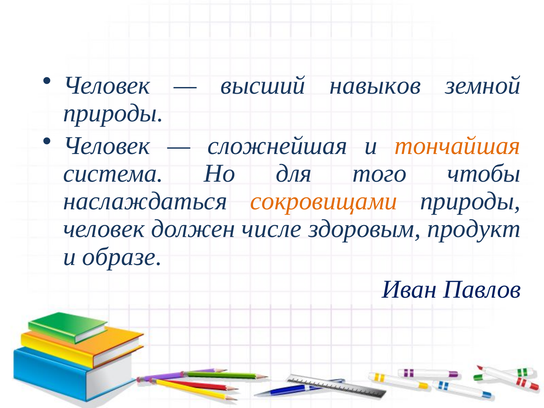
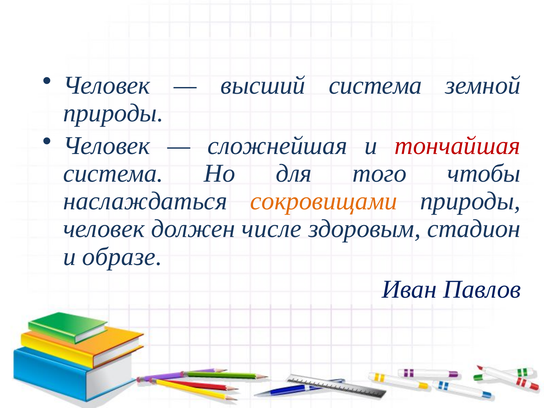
высший навыков: навыков -> система
тончайшая colour: orange -> red
продукт: продукт -> стадион
